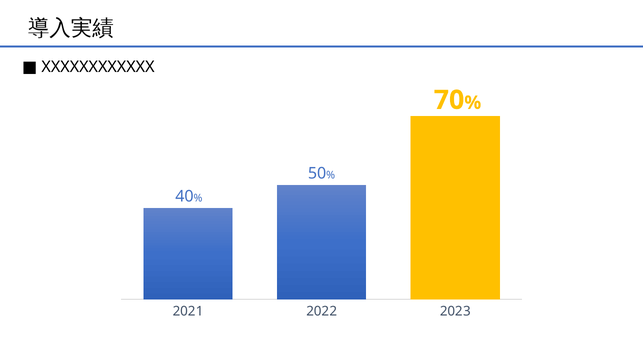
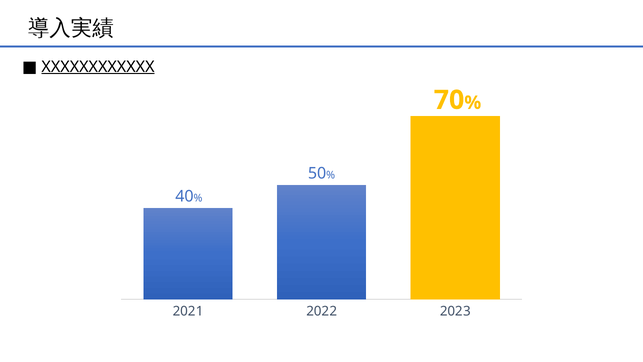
XXXXXXXXXXXX underline: none -> present
